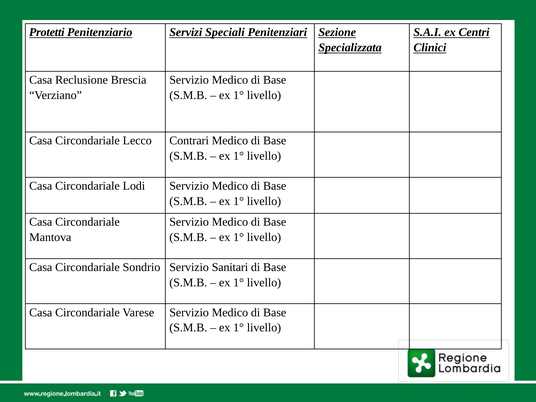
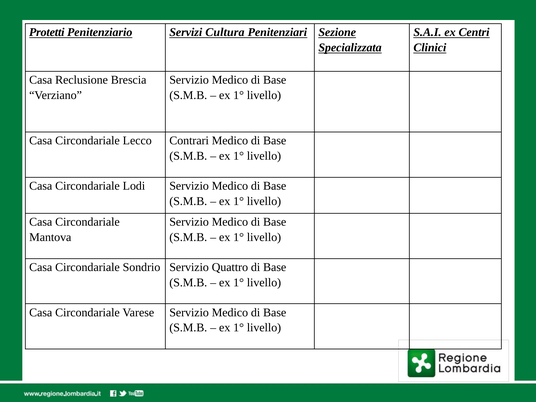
Speciali: Speciali -> Cultura
Sanitari: Sanitari -> Quattro
